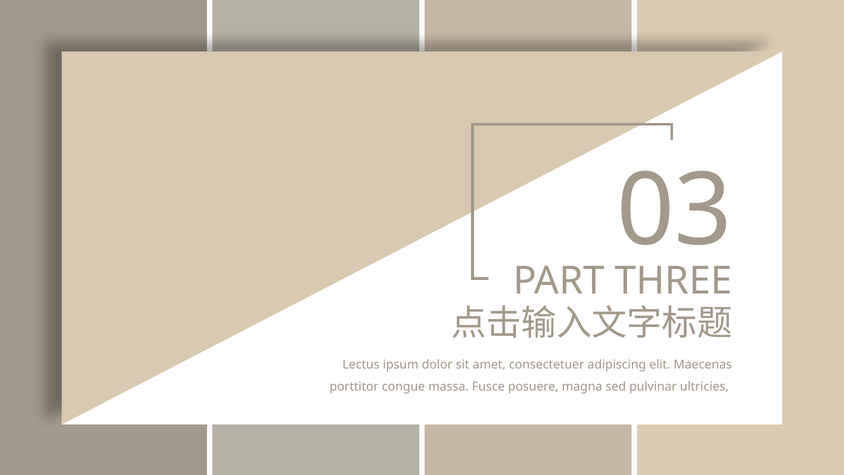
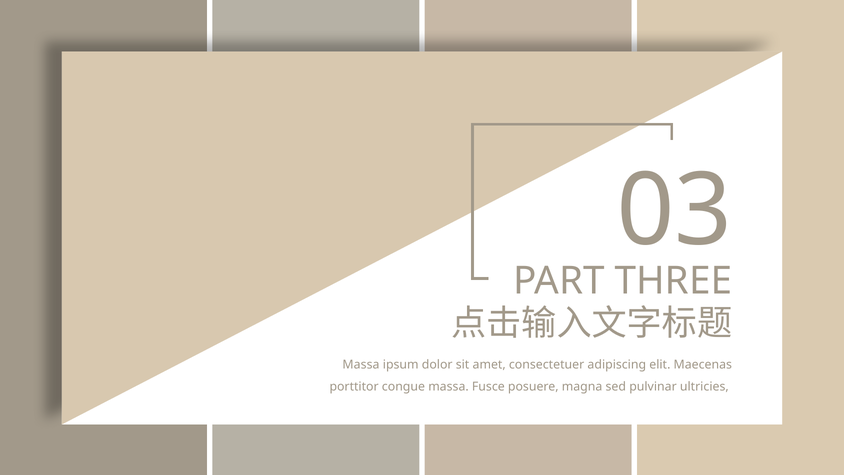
Lectus at (361, 365): Lectus -> Massa
